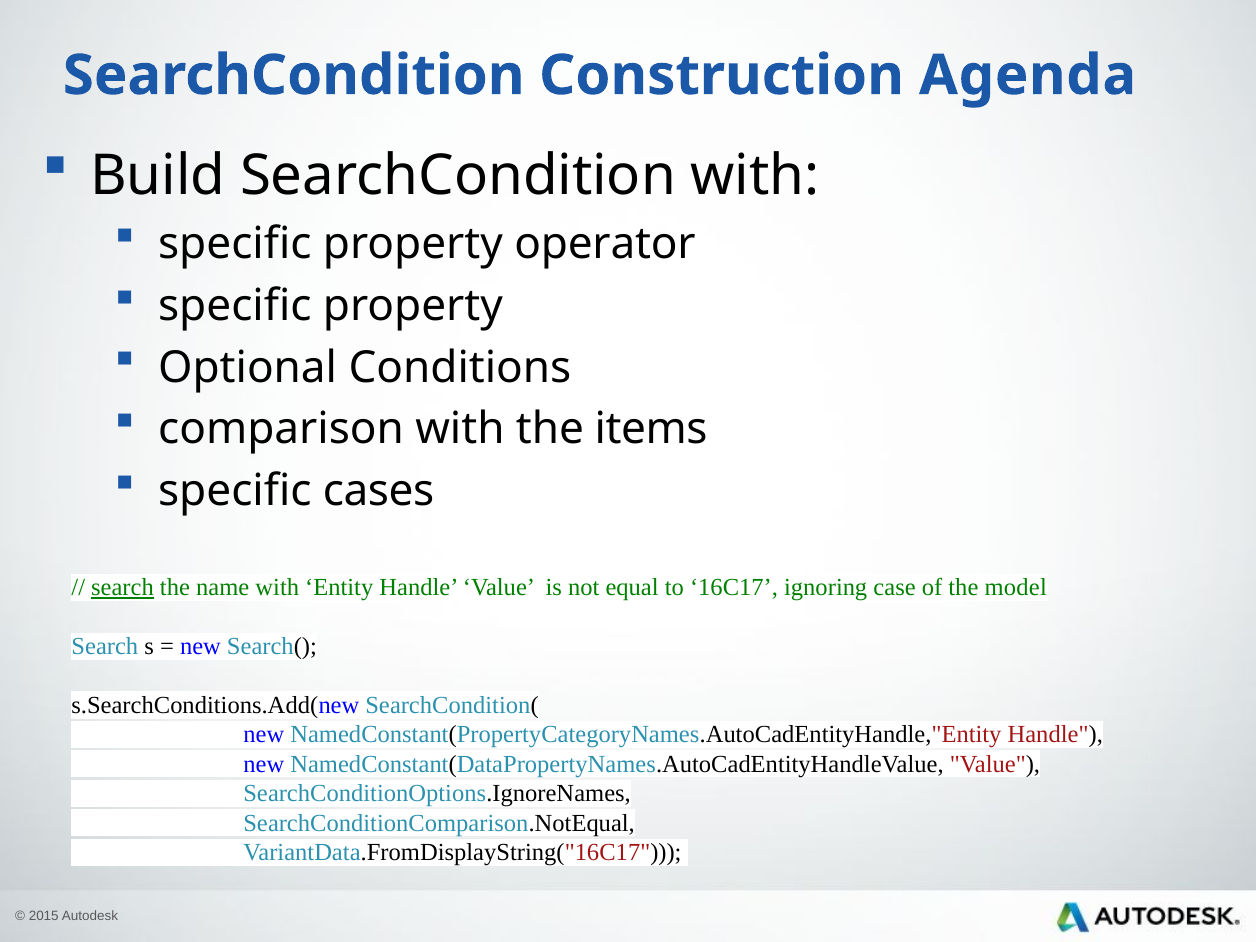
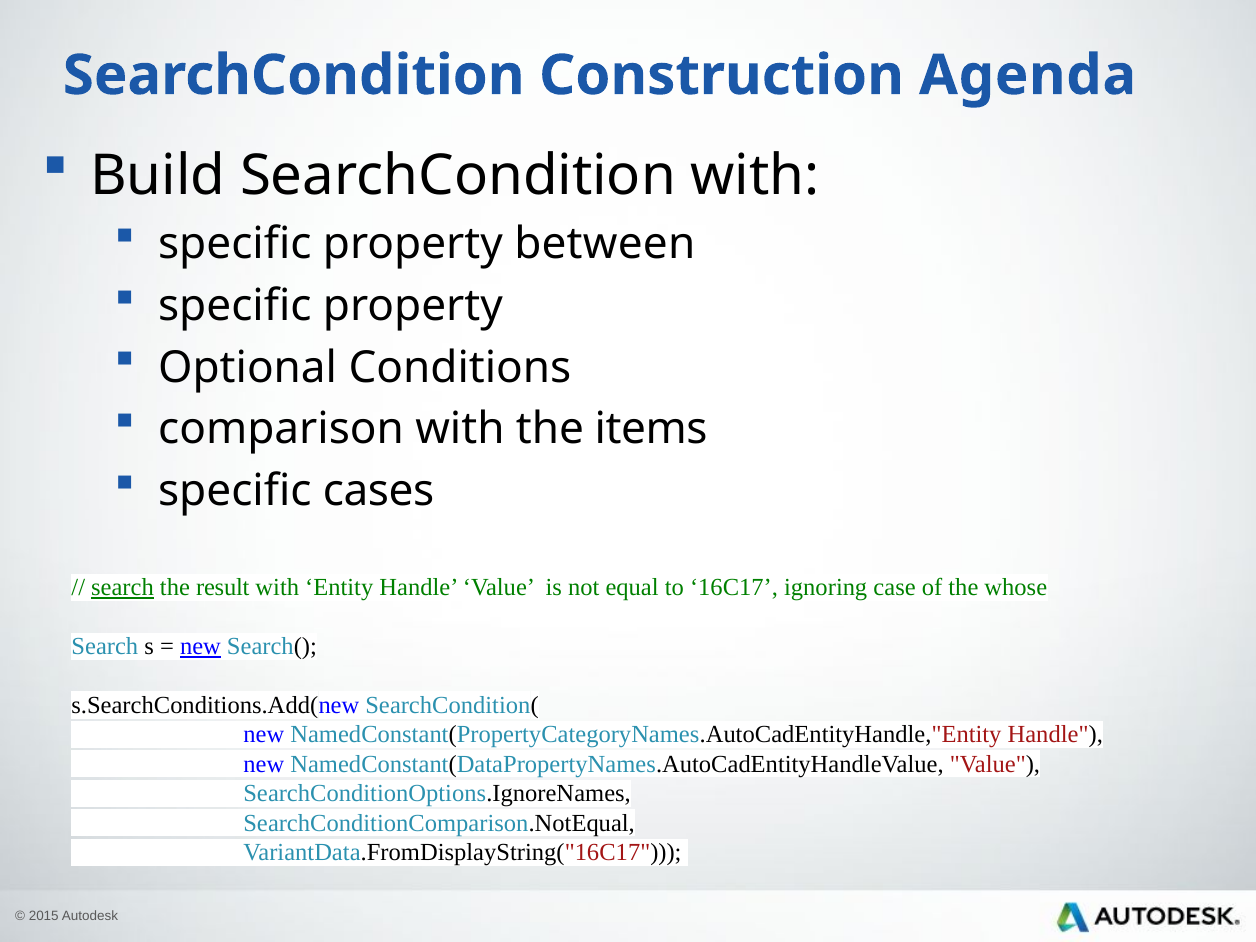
operator: operator -> between
name: name -> result
model: model -> whose
new at (200, 646) underline: none -> present
